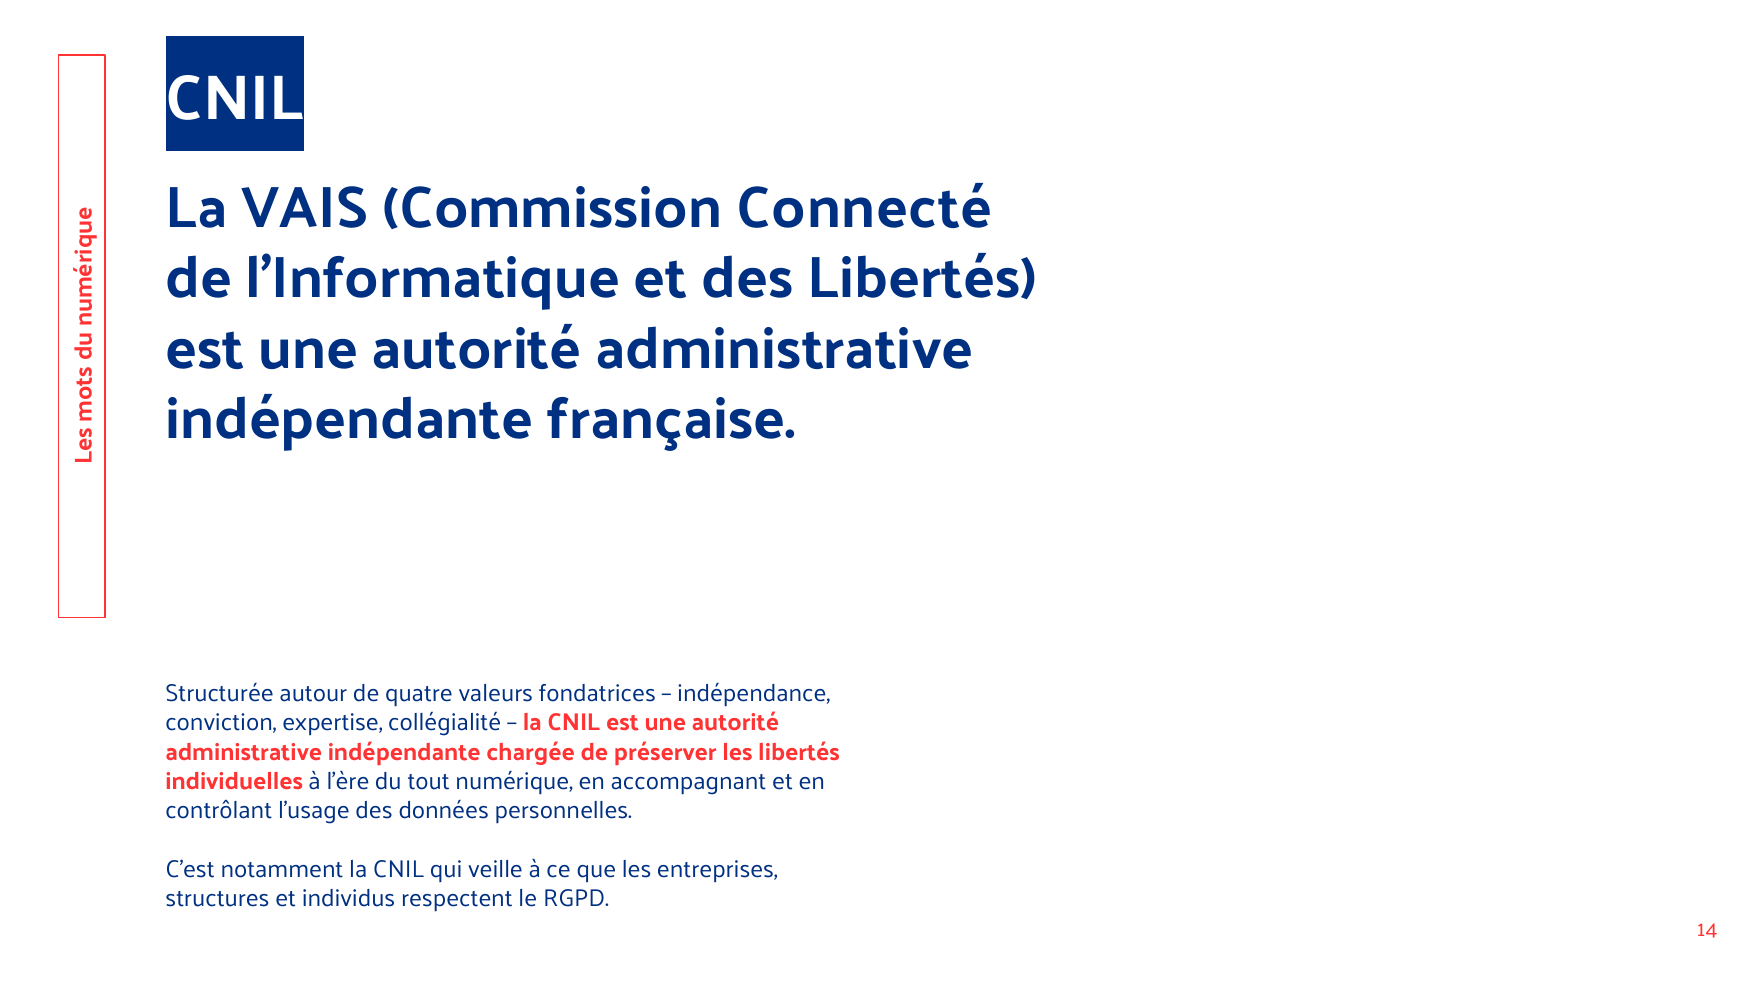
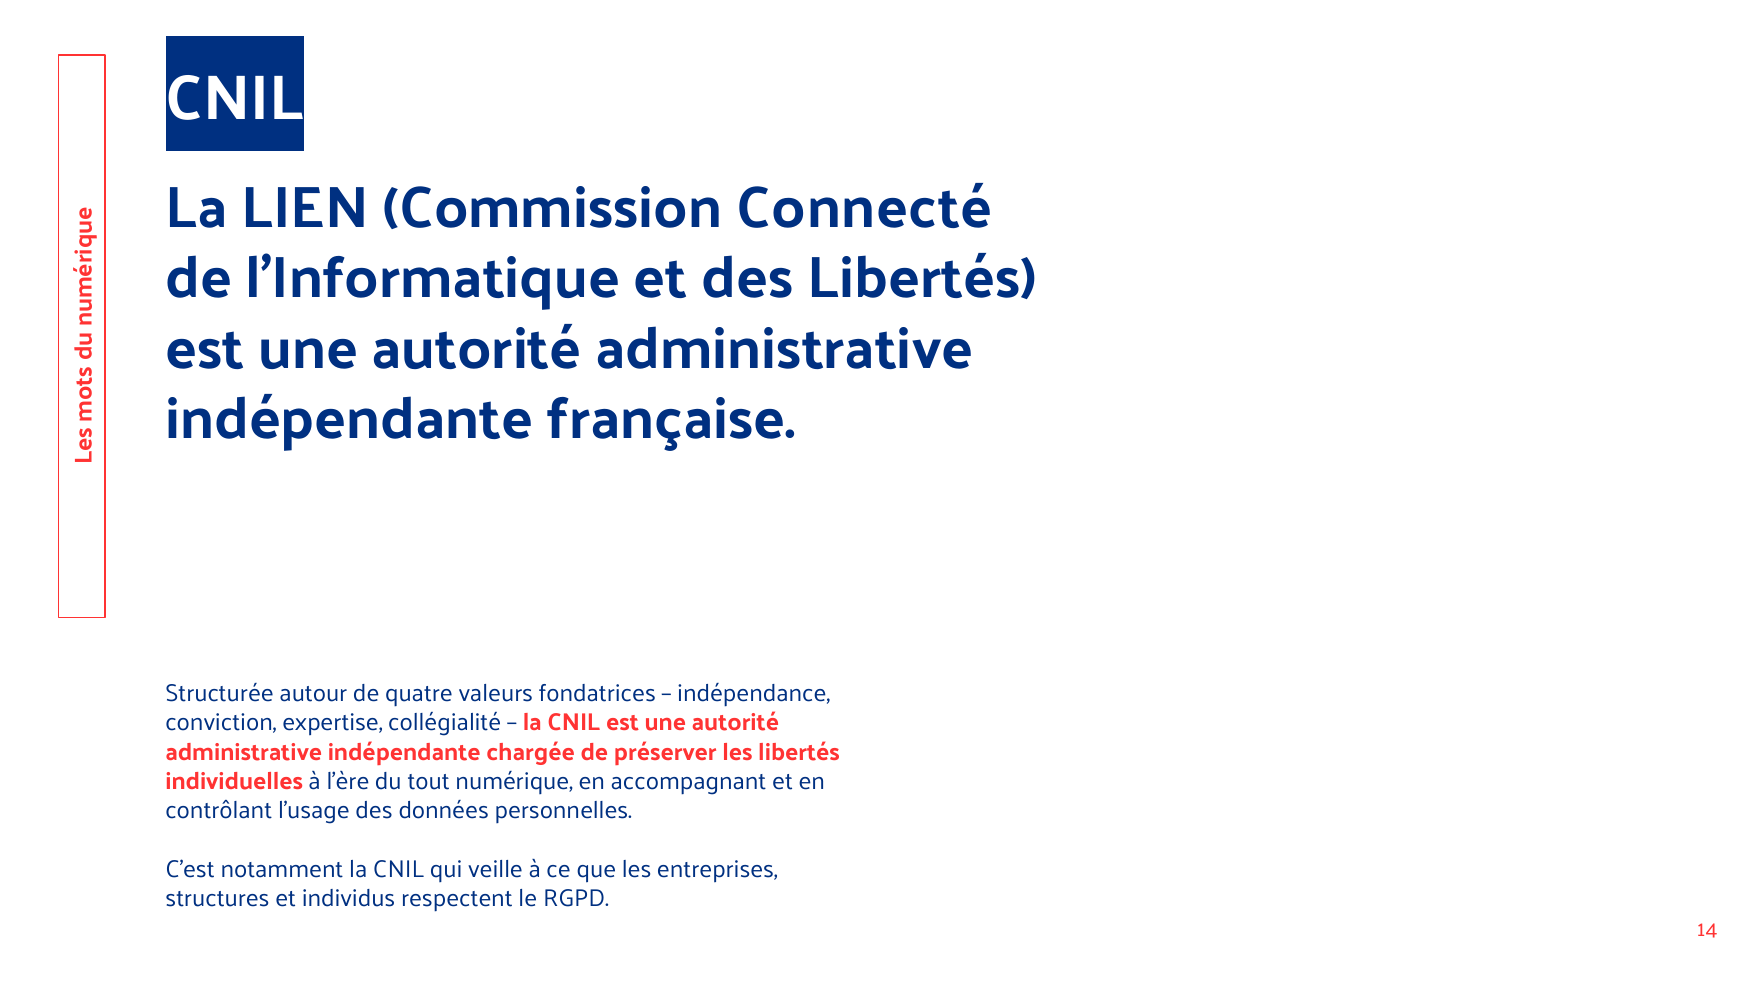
VAIS: VAIS -> LIEN
